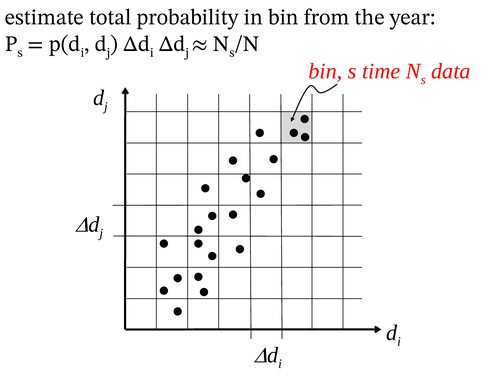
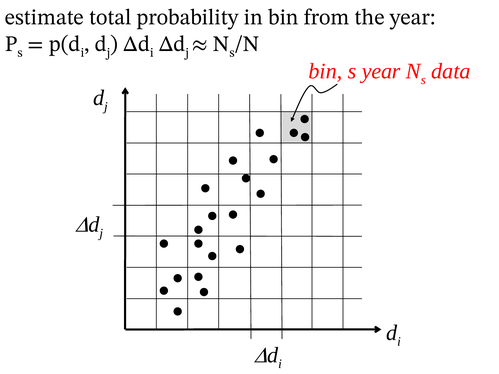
s time: time -> year
